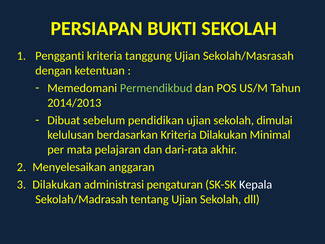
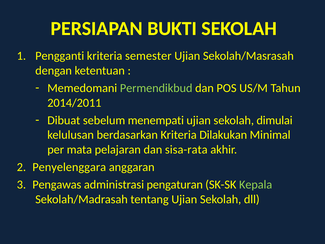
tanggung: tanggung -> semester
2014/2013: 2014/2013 -> 2014/2011
pendidikan: pendidikan -> menempati
dari-rata: dari-rata -> sisa-rata
Menyelesaikan: Menyelesaikan -> Penyelenggara
3 Dilakukan: Dilakukan -> Pengawas
Kepala colour: white -> light green
